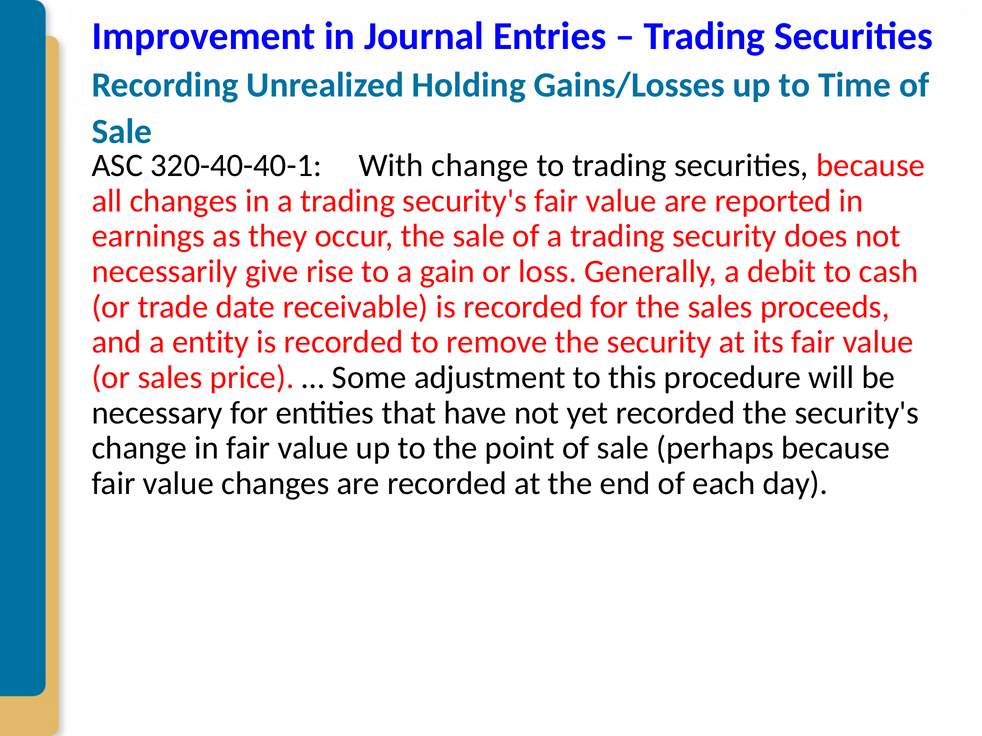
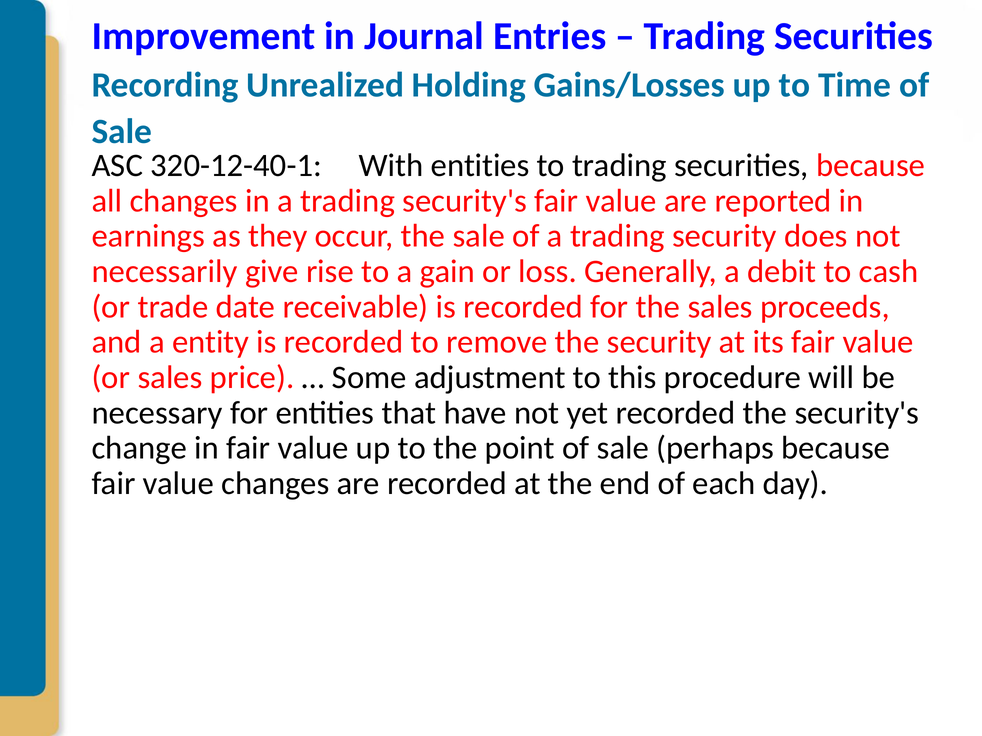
320-40-40-1: 320-40-40-1 -> 320-12-40-1
With change: change -> entities
